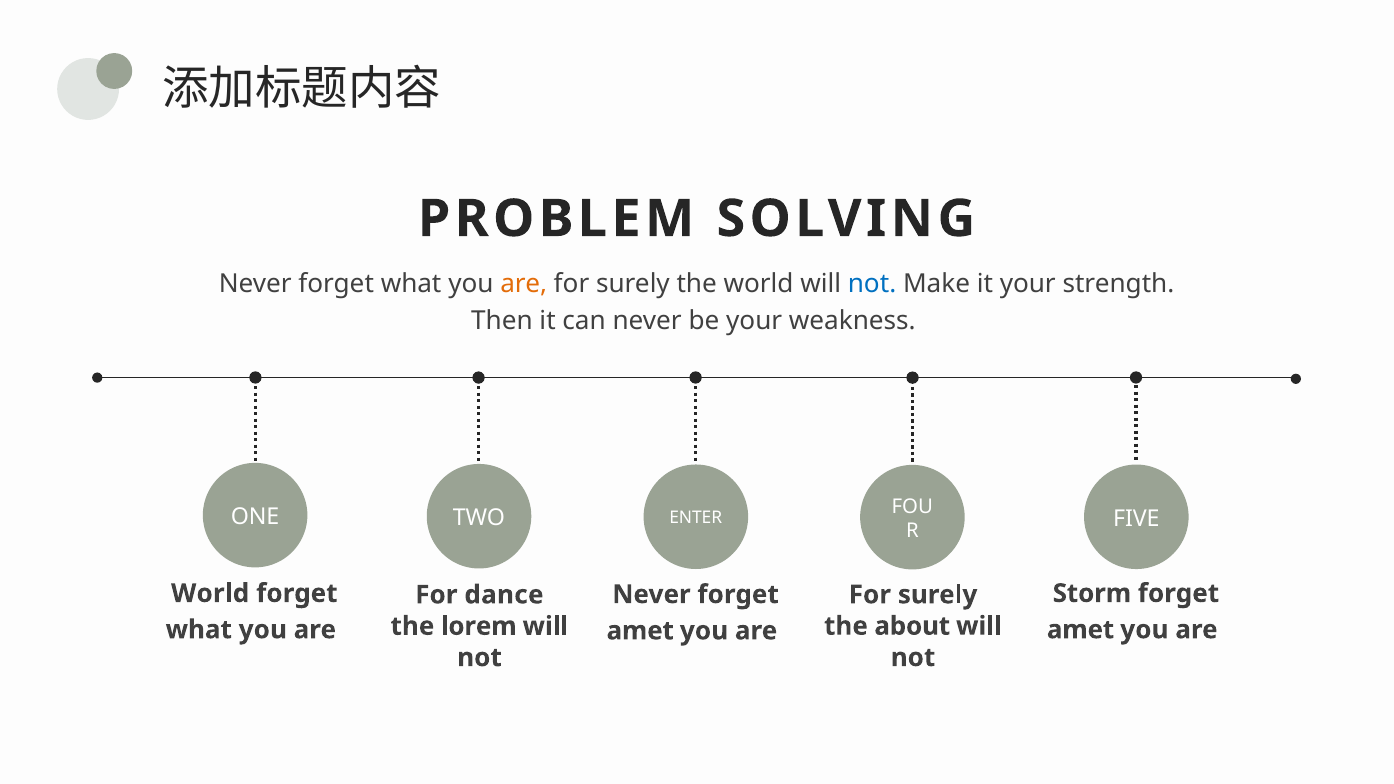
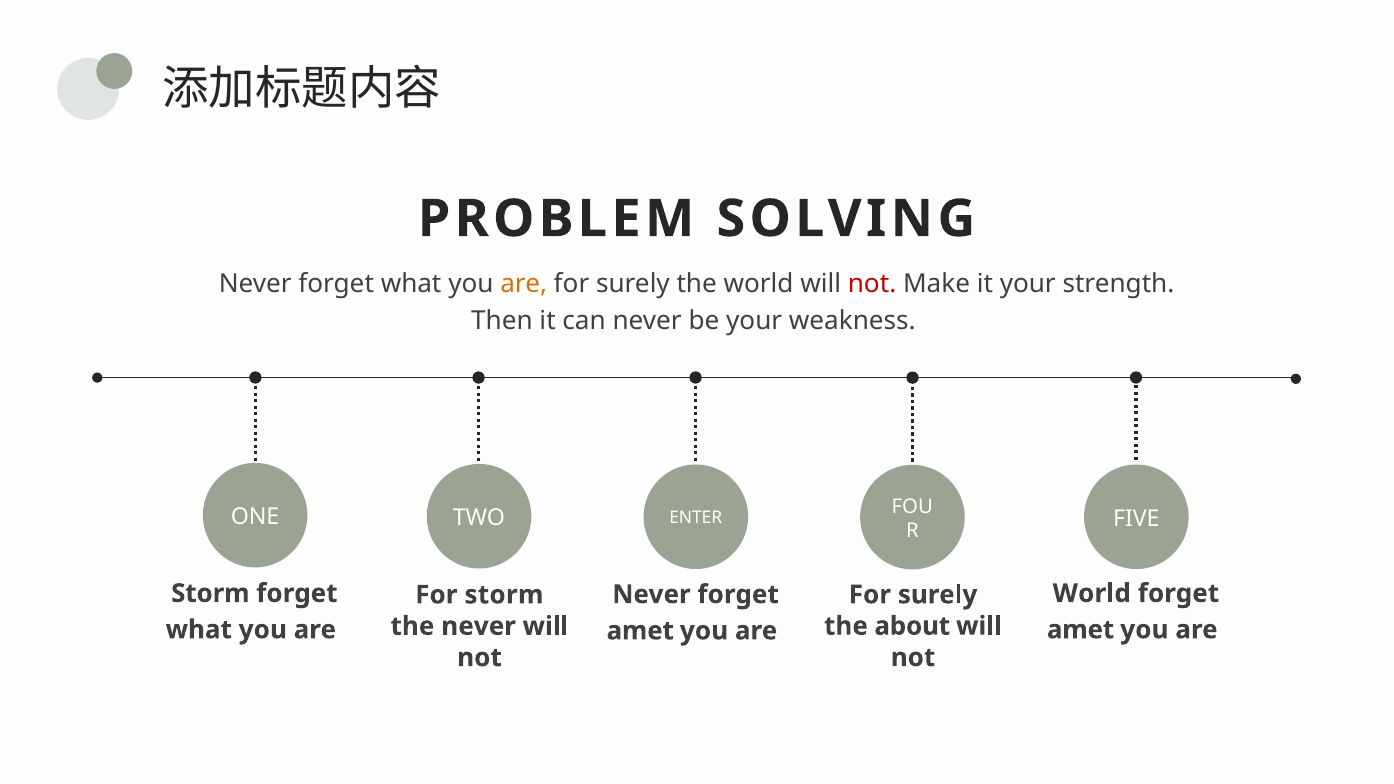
not at (872, 284) colour: blue -> red
World at (210, 593): World -> Storm
Storm at (1092, 593): Storm -> World
For dance: dance -> storm
the lorem: lorem -> never
